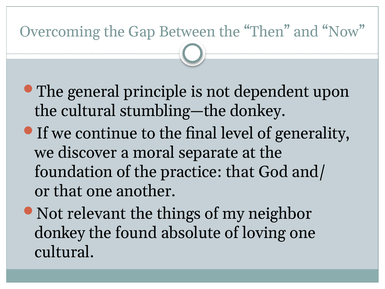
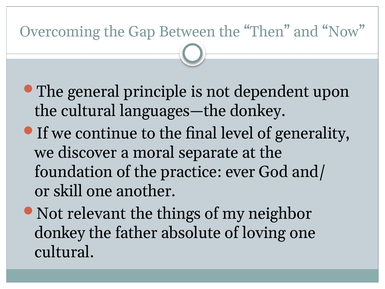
stumbling—the: stumbling—the -> languages—the
practice that: that -> ever
or that: that -> skill
found: found -> father
